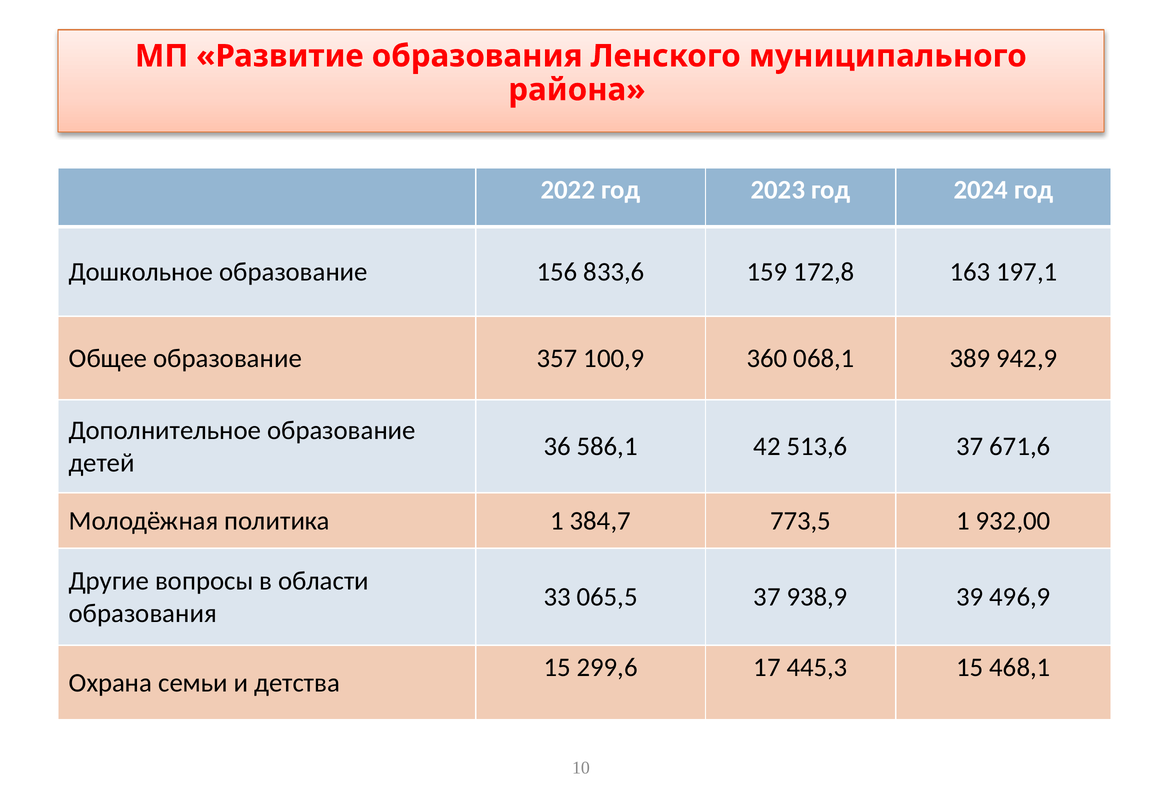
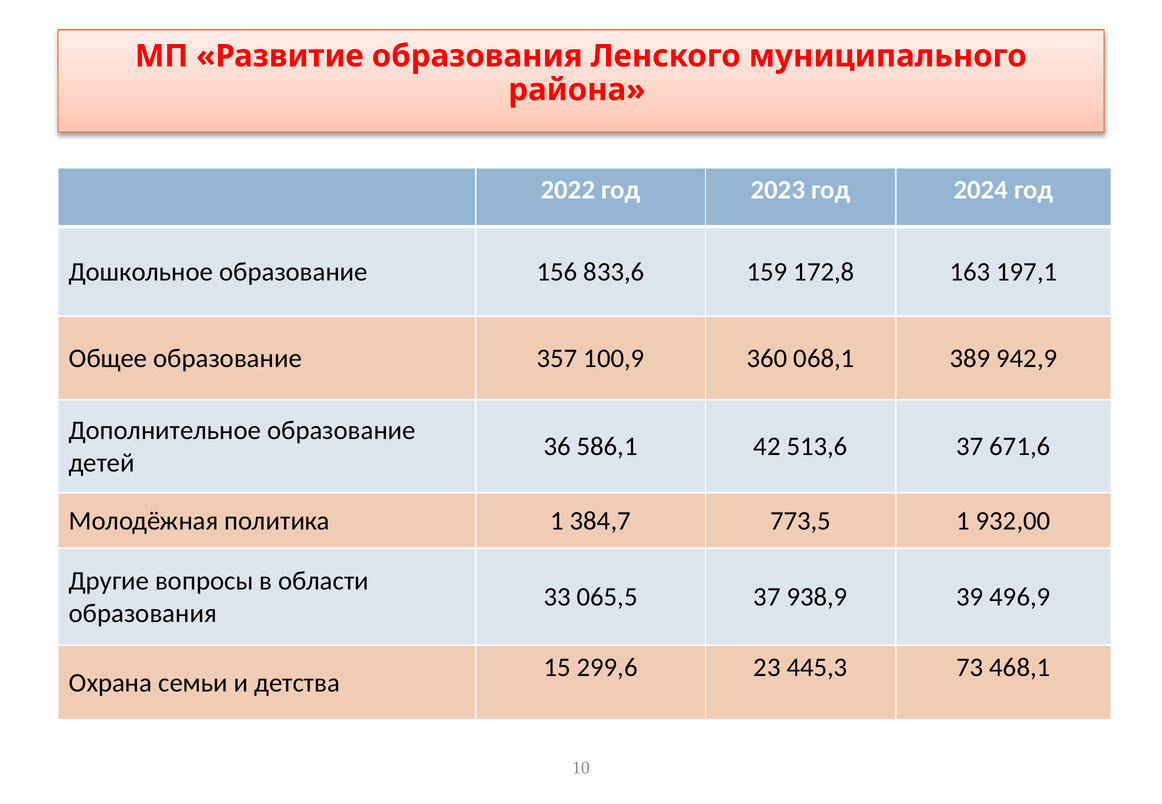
17: 17 -> 23
445,3 15: 15 -> 73
